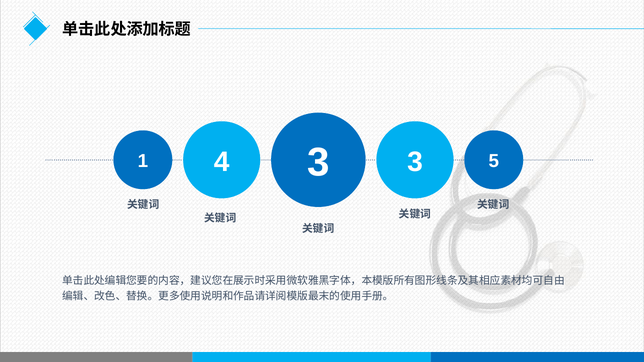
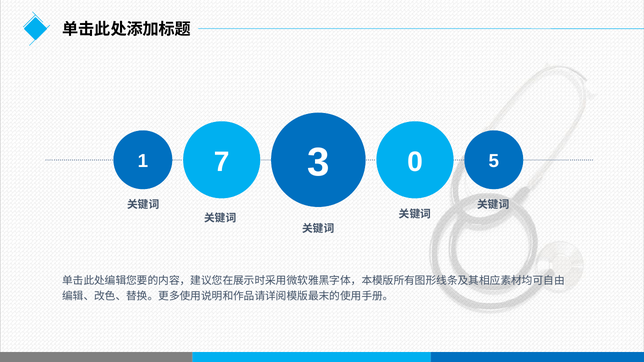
4: 4 -> 7
3 3: 3 -> 0
